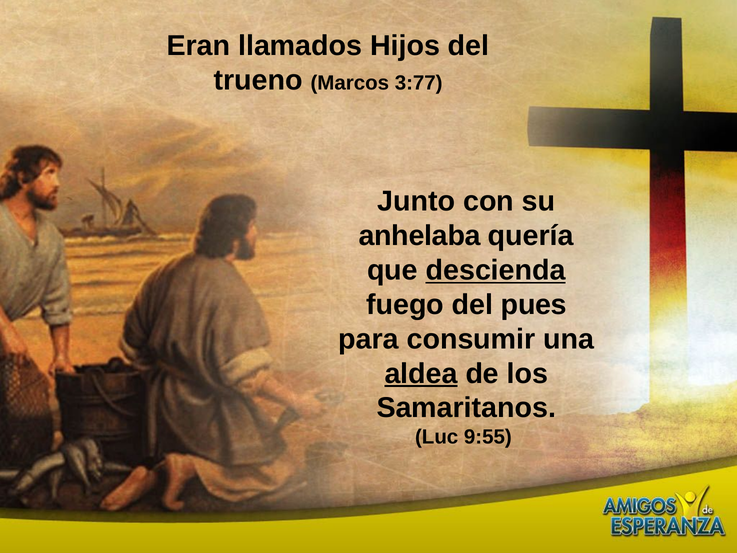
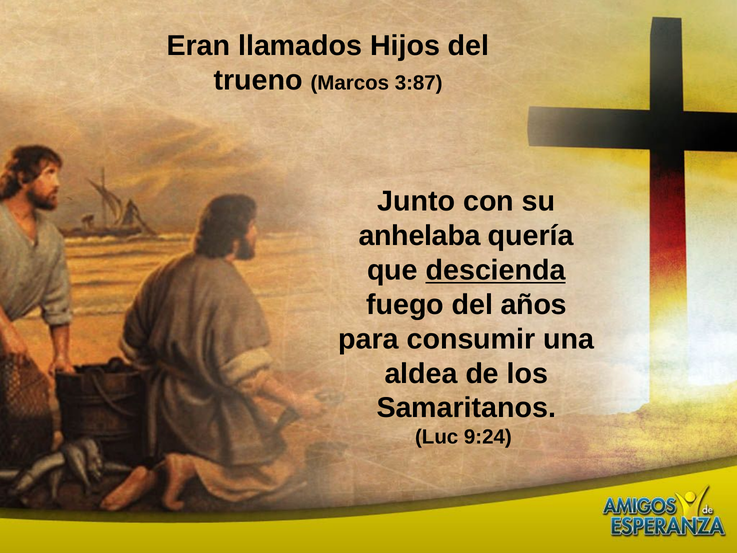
3:77: 3:77 -> 3:87
pues: pues -> años
aldea underline: present -> none
9:55: 9:55 -> 9:24
